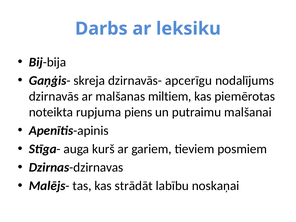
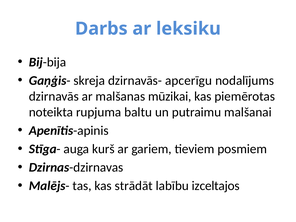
miltiem: miltiem -> mūzikai
piens: piens -> baltu
noskaņai: noskaņai -> izceltajos
